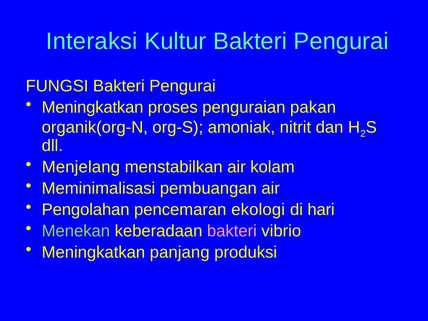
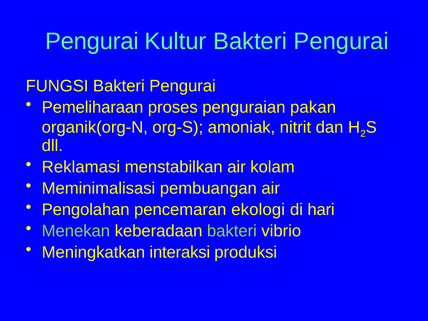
Interaksi at (92, 41): Interaksi -> Pengurai
Meningkatkan at (93, 107): Meningkatkan -> Pemeliharaan
Menjelang: Menjelang -> Reklamasi
bakteri at (232, 231) colour: pink -> light green
panjang: panjang -> interaksi
